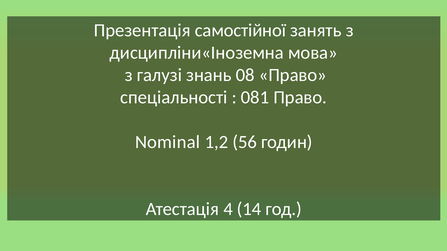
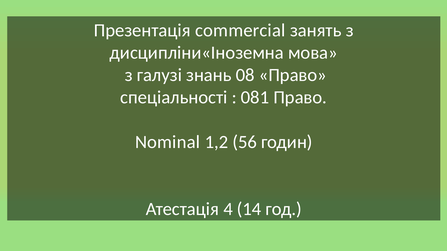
самостійної: самостійної -> commercial
